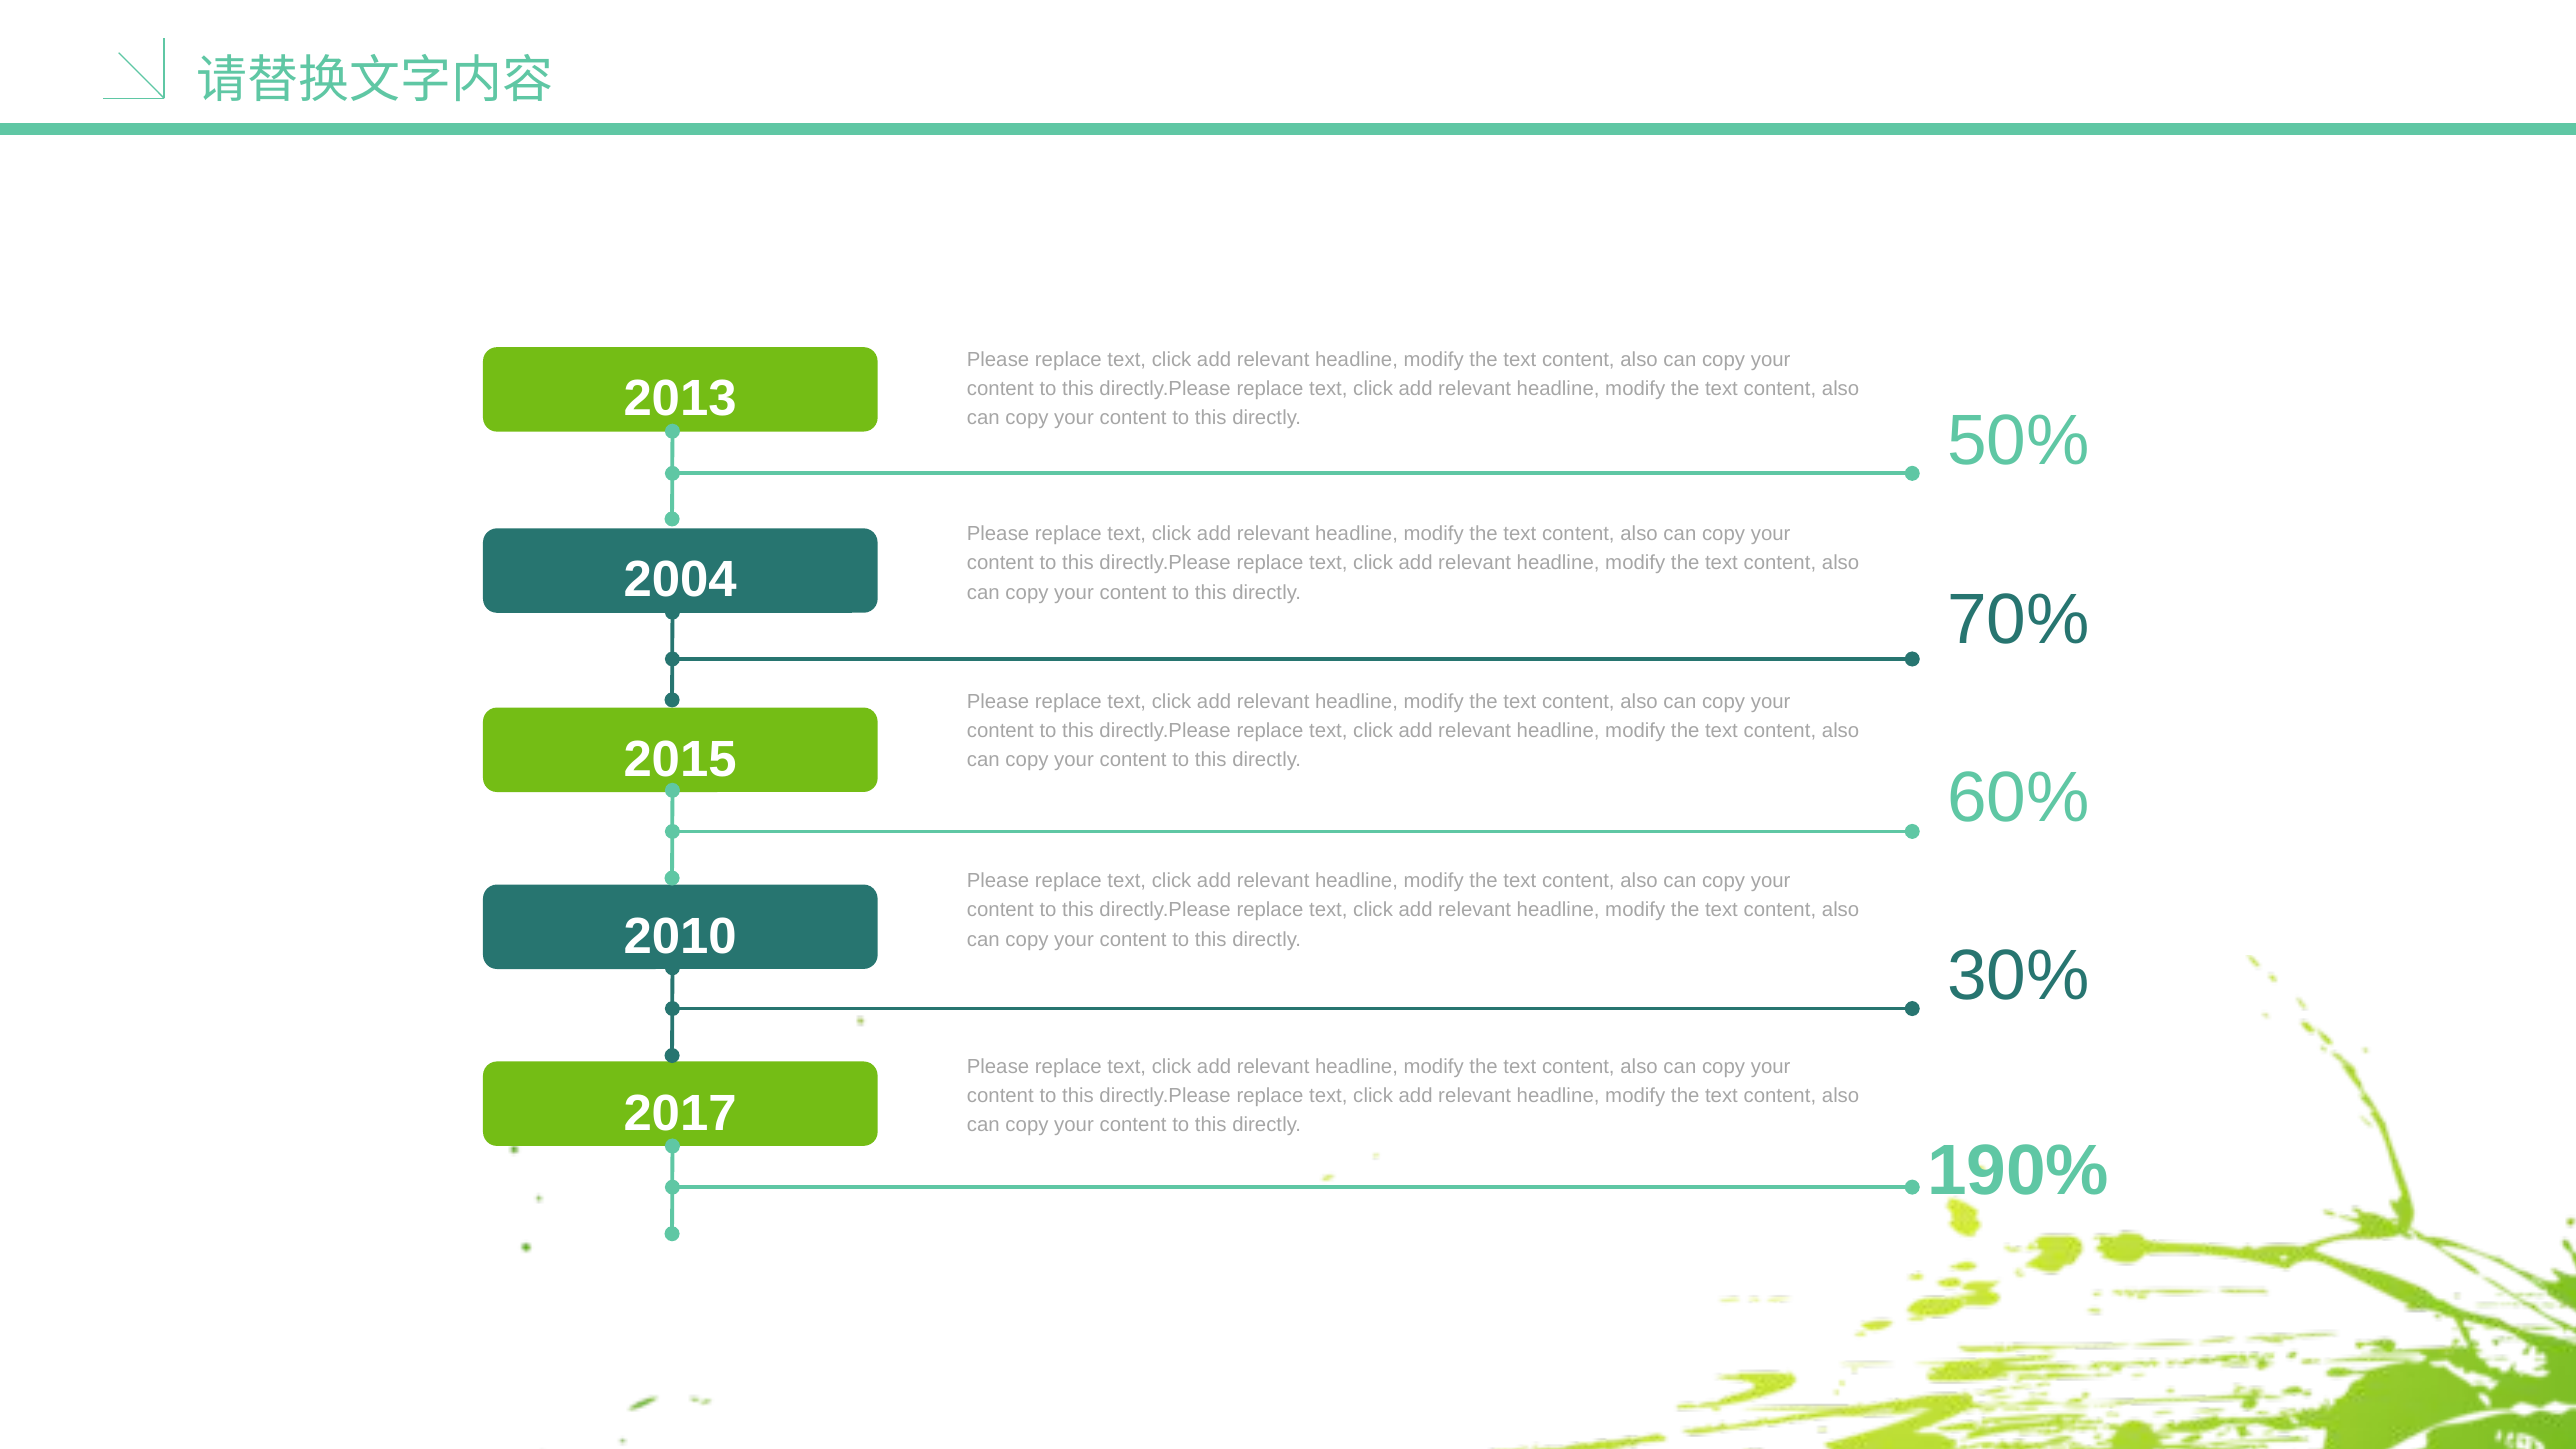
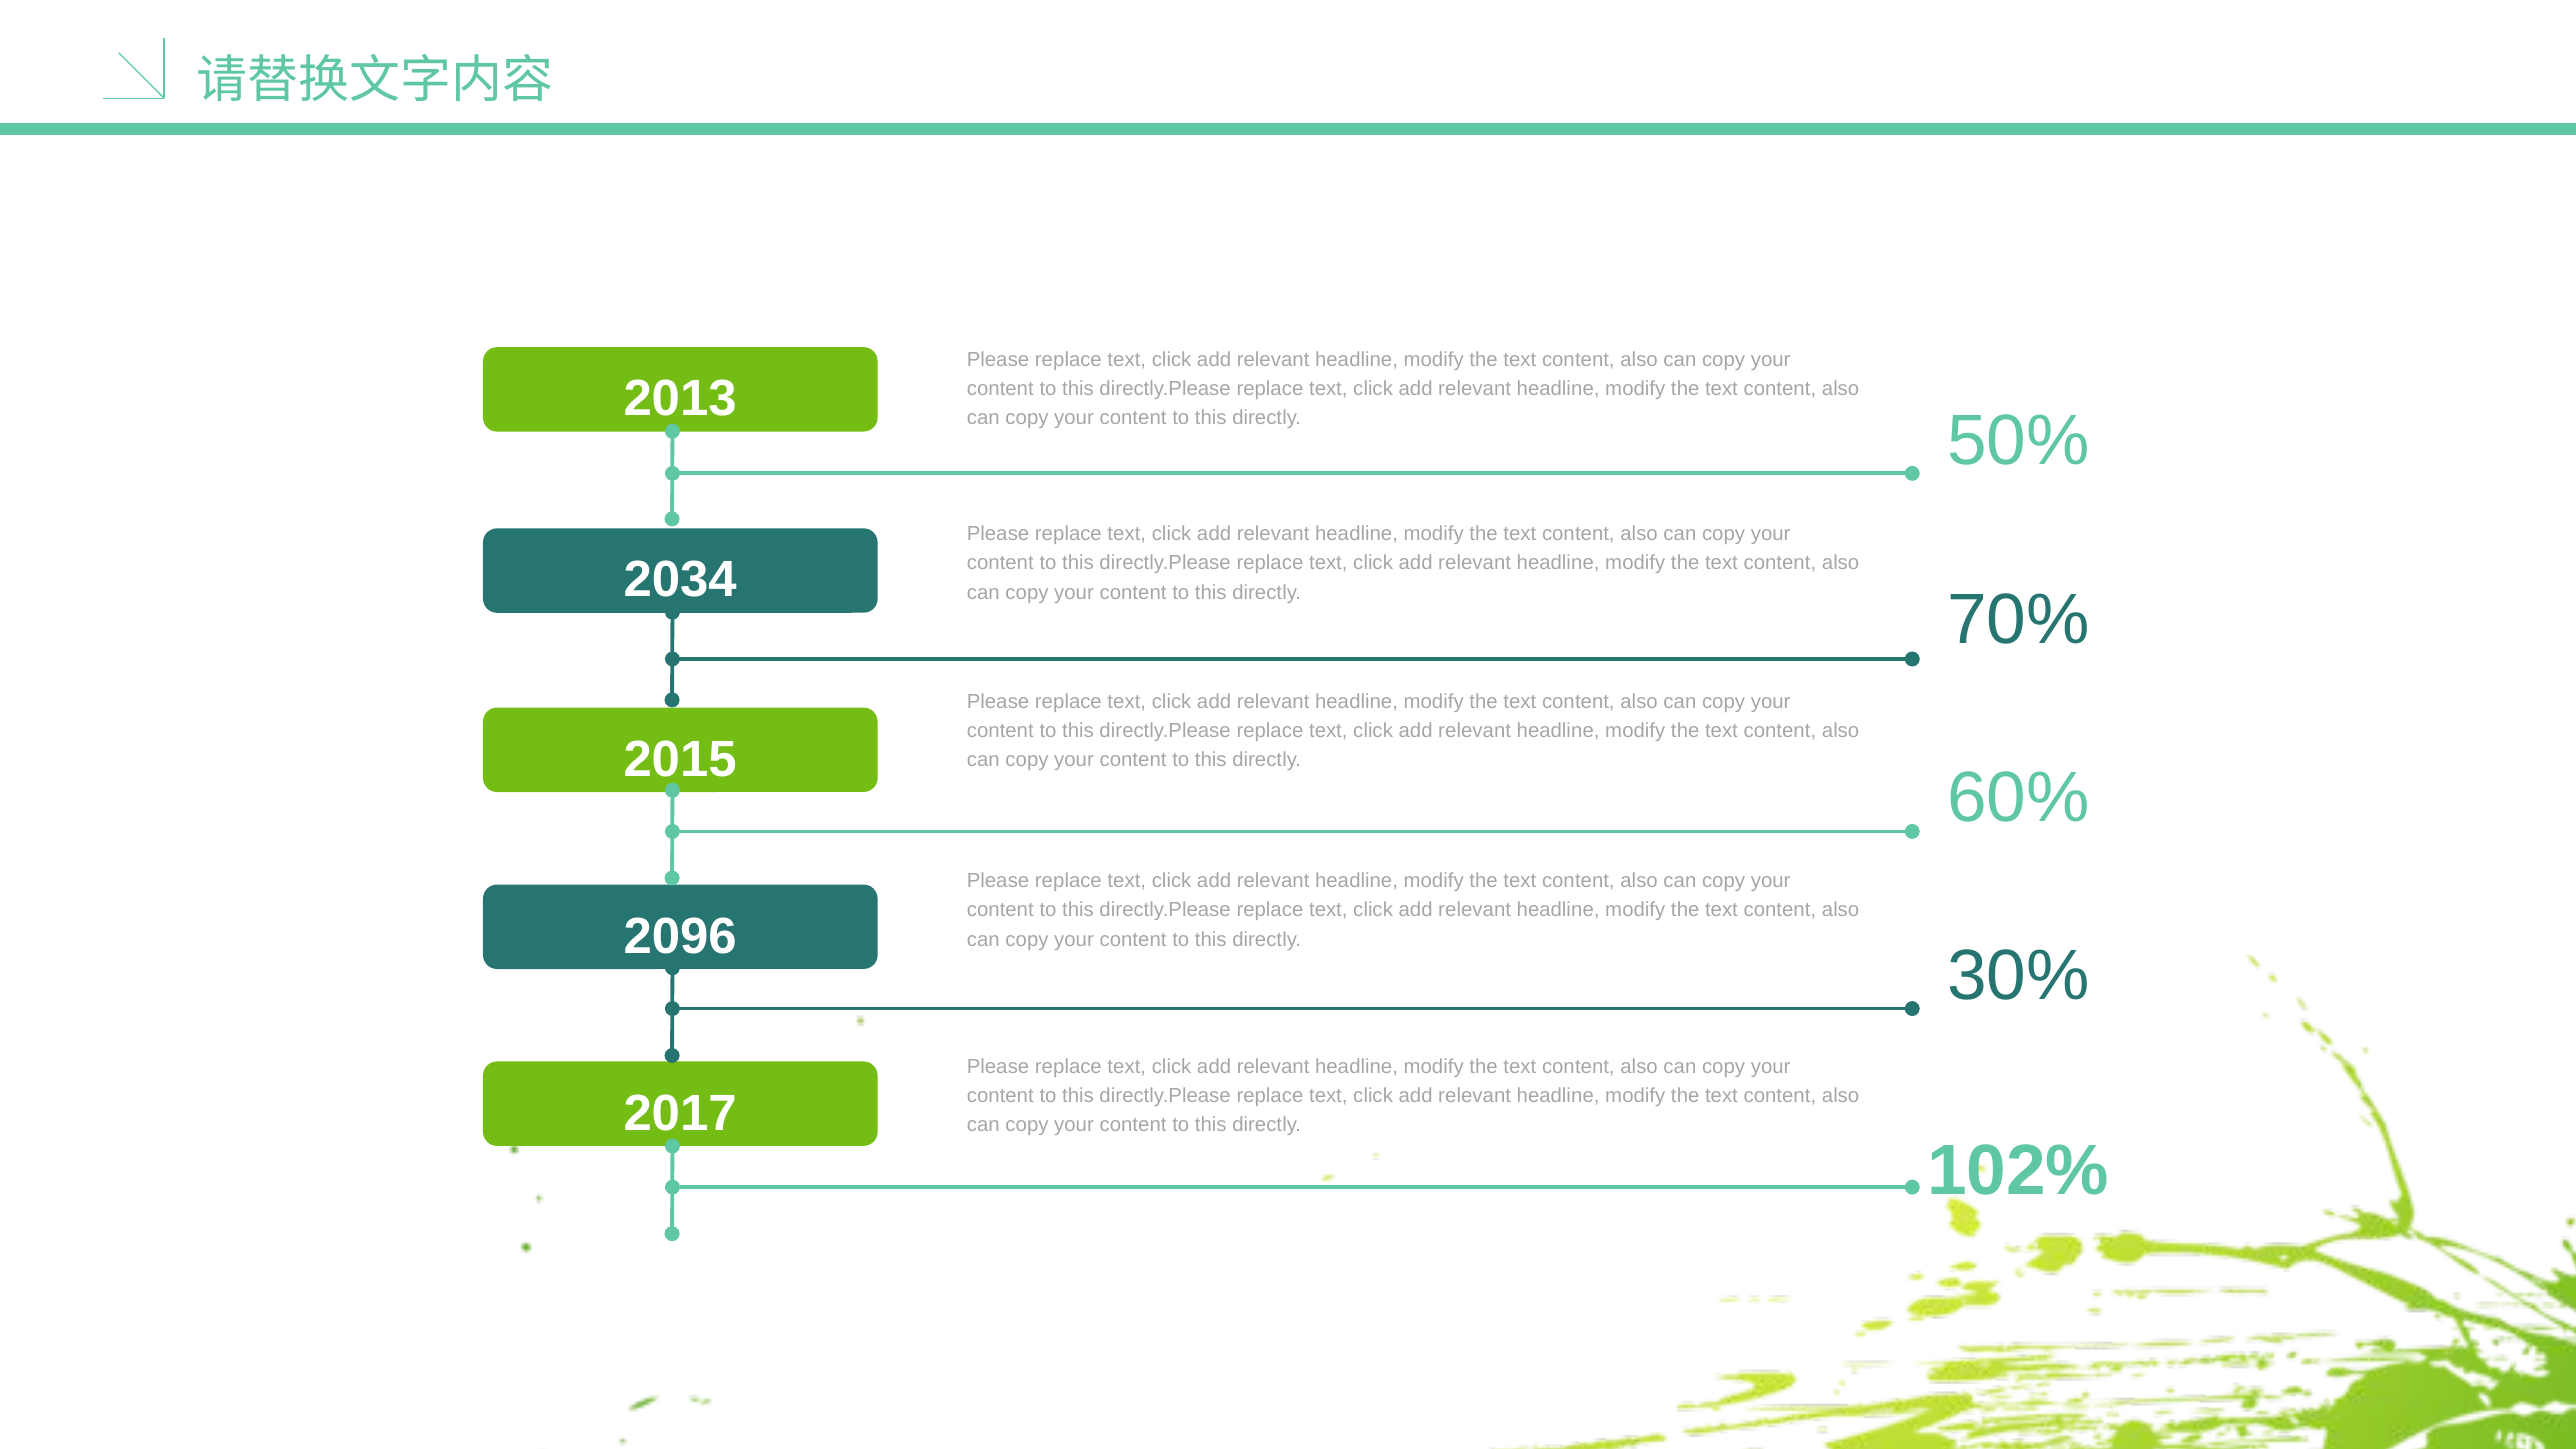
2004: 2004 -> 2034
2010: 2010 -> 2096
190%: 190% -> 102%
